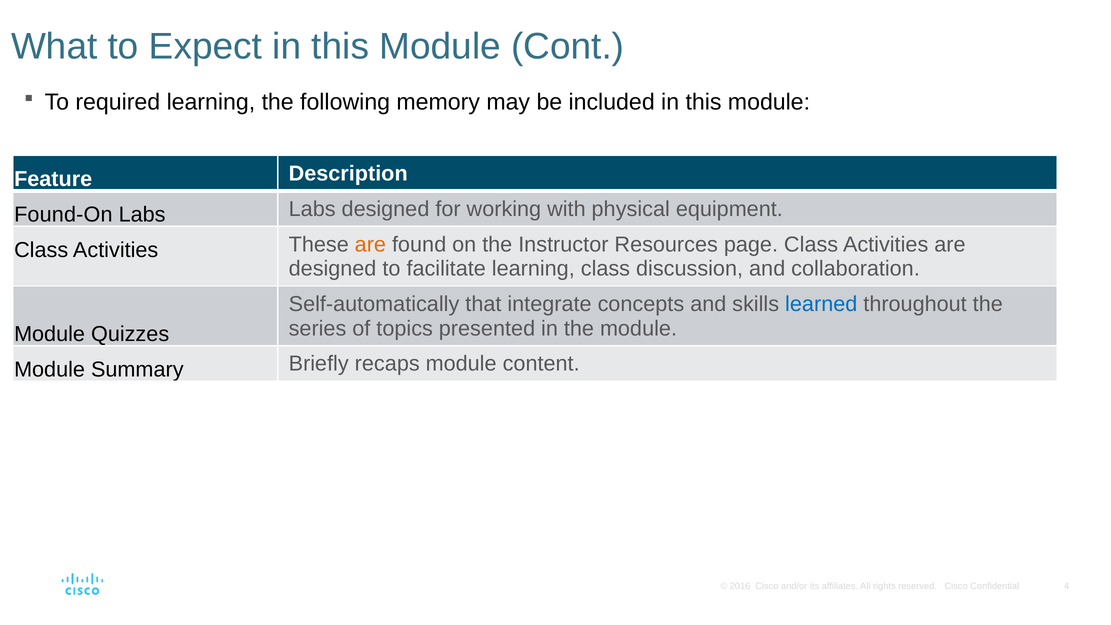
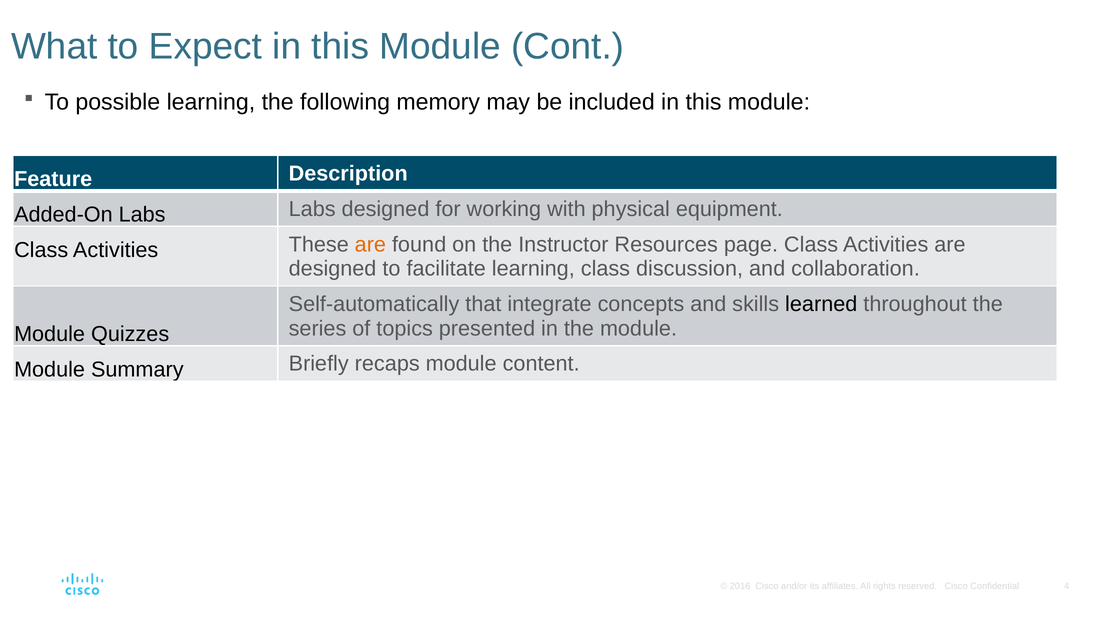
required: required -> possible
Found-On: Found-On -> Added-On
learned colour: blue -> black
